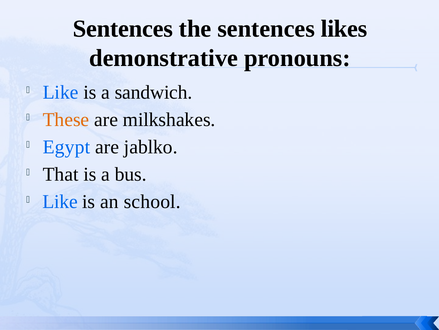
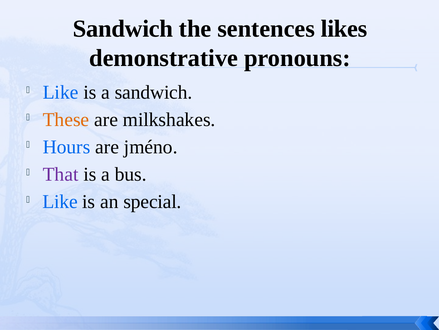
Sentences at (123, 29): Sentences -> Sandwich
Egypt: Egypt -> Hours
jablko: jablko -> jméno
That colour: black -> purple
school: school -> special
